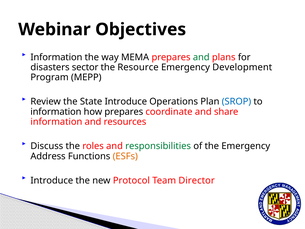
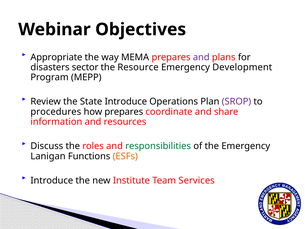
Information at (56, 57): Information -> Appropriate
and at (201, 57) colour: green -> purple
SROP colour: blue -> purple
information at (56, 112): information -> procedures
Address: Address -> Lanigan
Protocol: Protocol -> Institute
Director: Director -> Services
